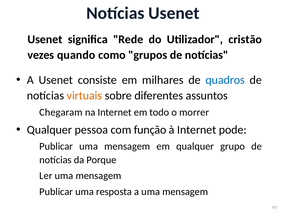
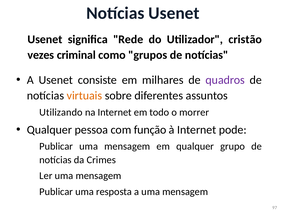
quando: quando -> criminal
quadros colour: blue -> purple
Chegaram: Chegaram -> Utilizando
Porque: Porque -> Crimes
